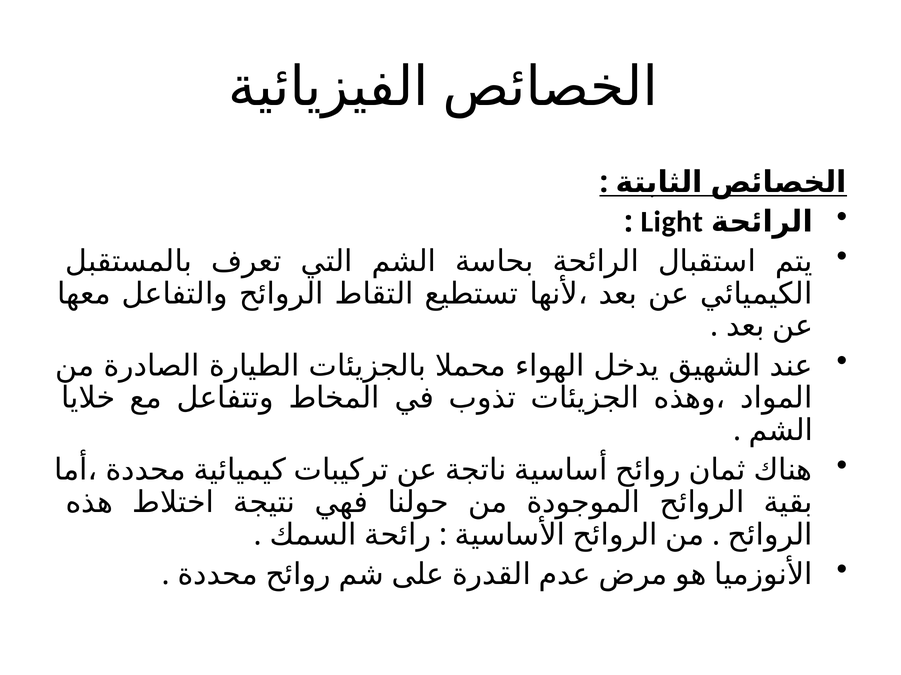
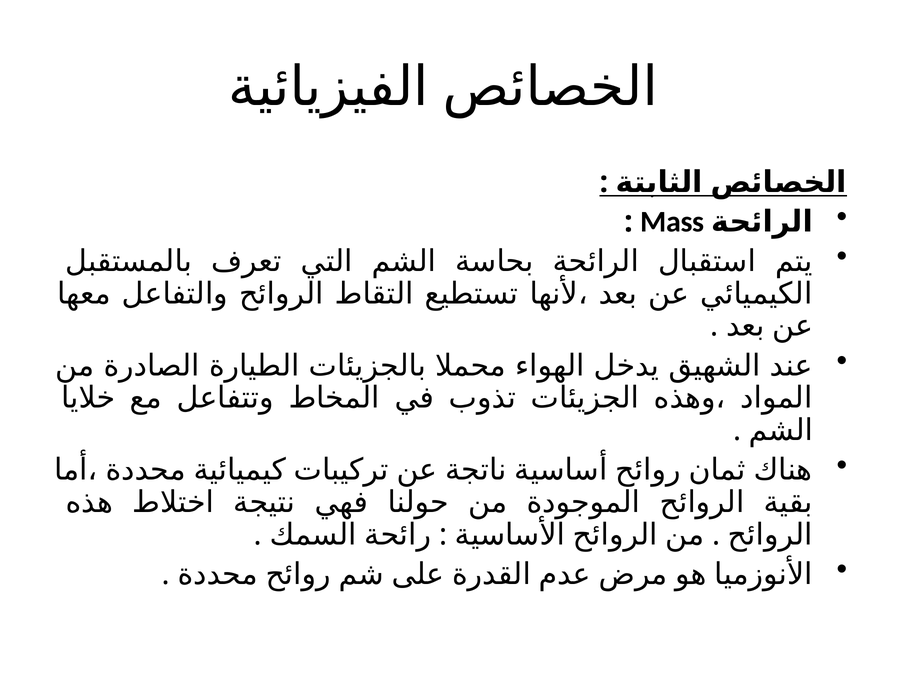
Light: Light -> Mass
